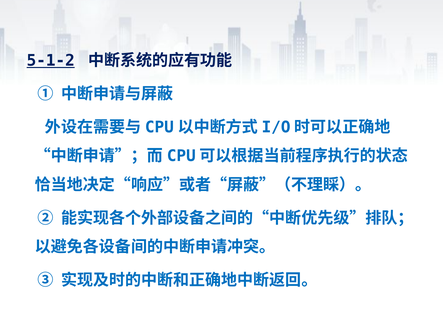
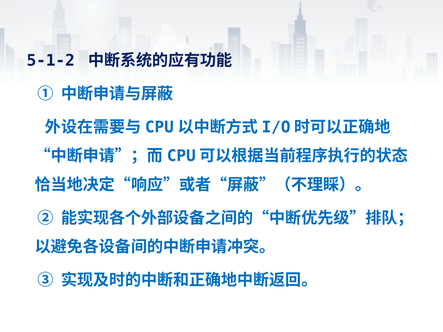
5-1-2 underline: present -> none
